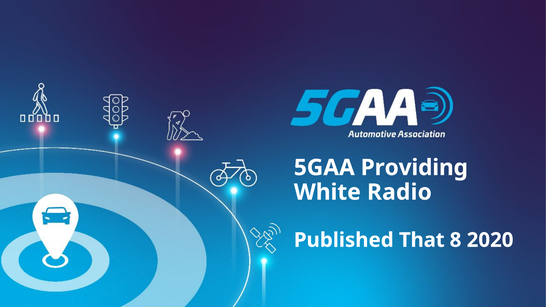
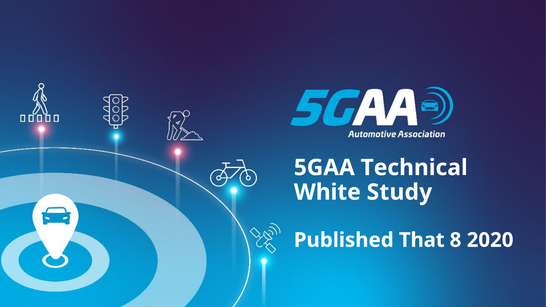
Providing: Providing -> Technical
Radio: Radio -> Study
